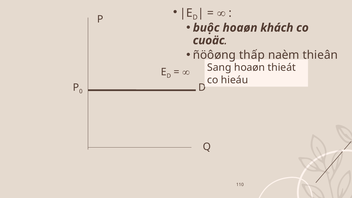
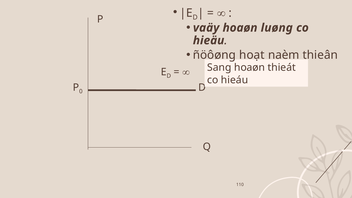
buộc: buộc -> vaäy
khách: khách -> luøng
cuoäc: cuoäc -> hieäu
thấp: thấp -> hoạt
